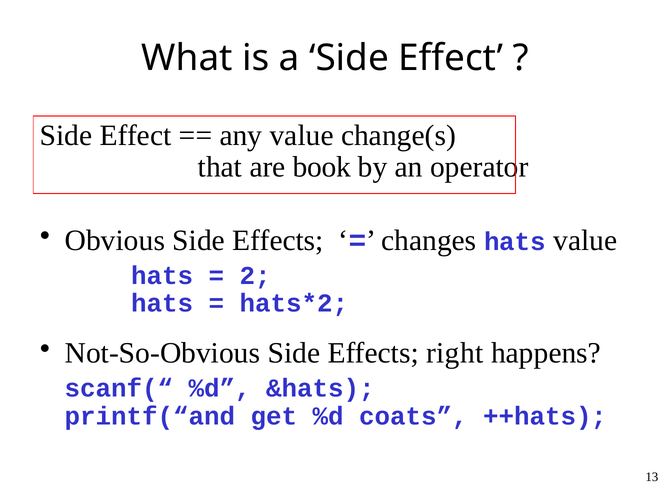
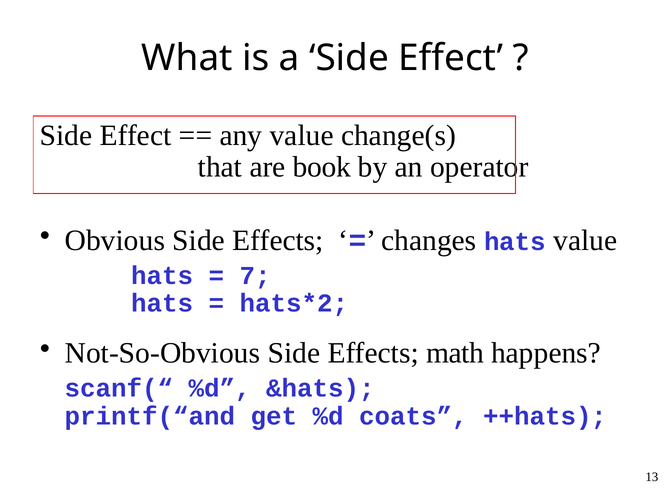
2: 2 -> 7
right: right -> math
